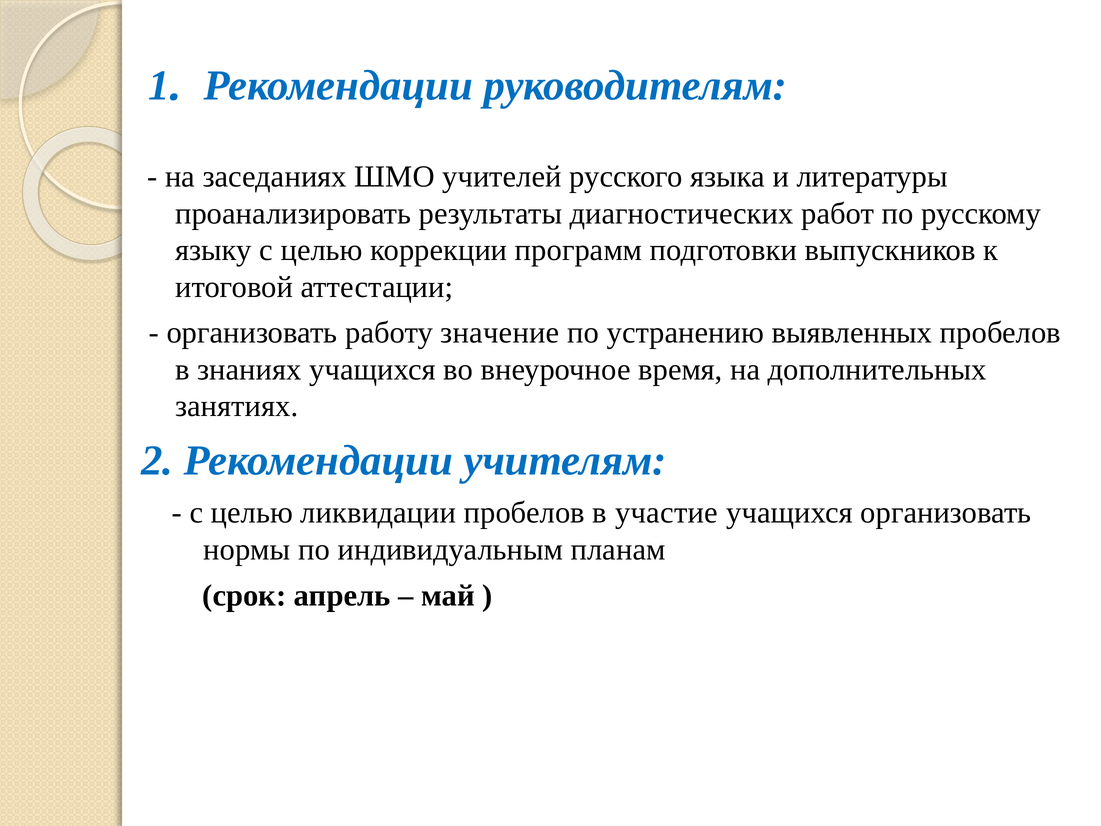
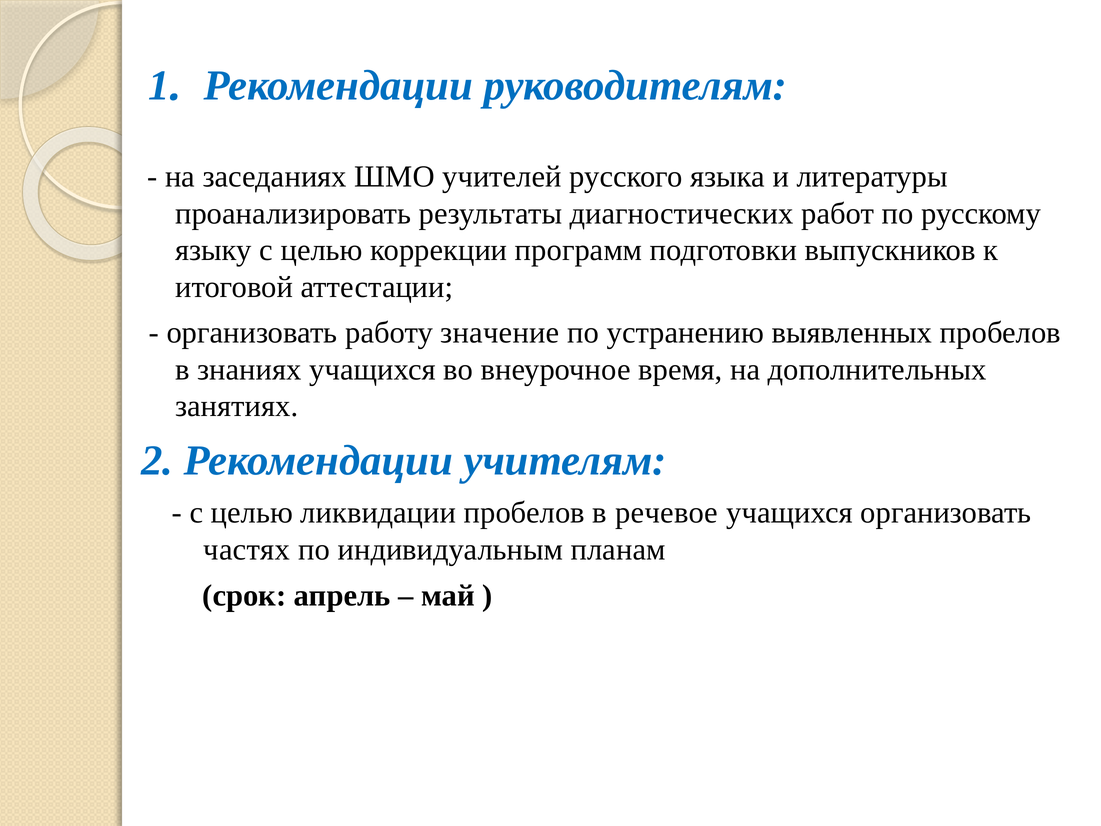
участие: участие -> речевое
нормы: нормы -> частях
